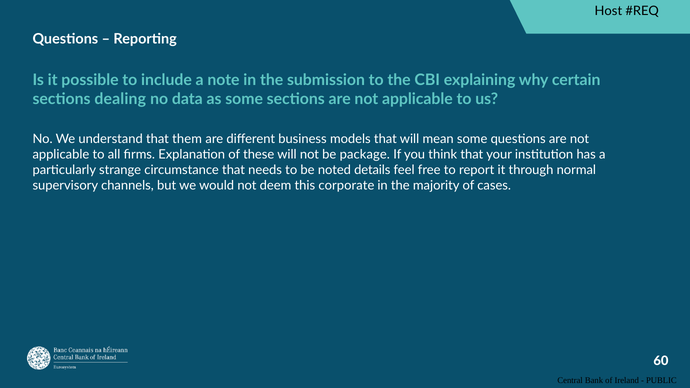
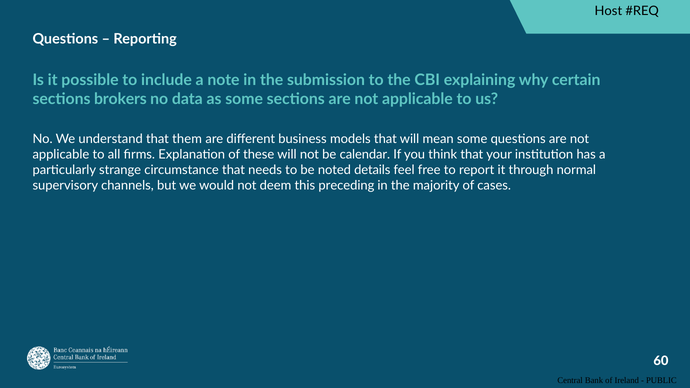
dealing: dealing -> brokers
package: package -> calendar
corporate: corporate -> preceding
